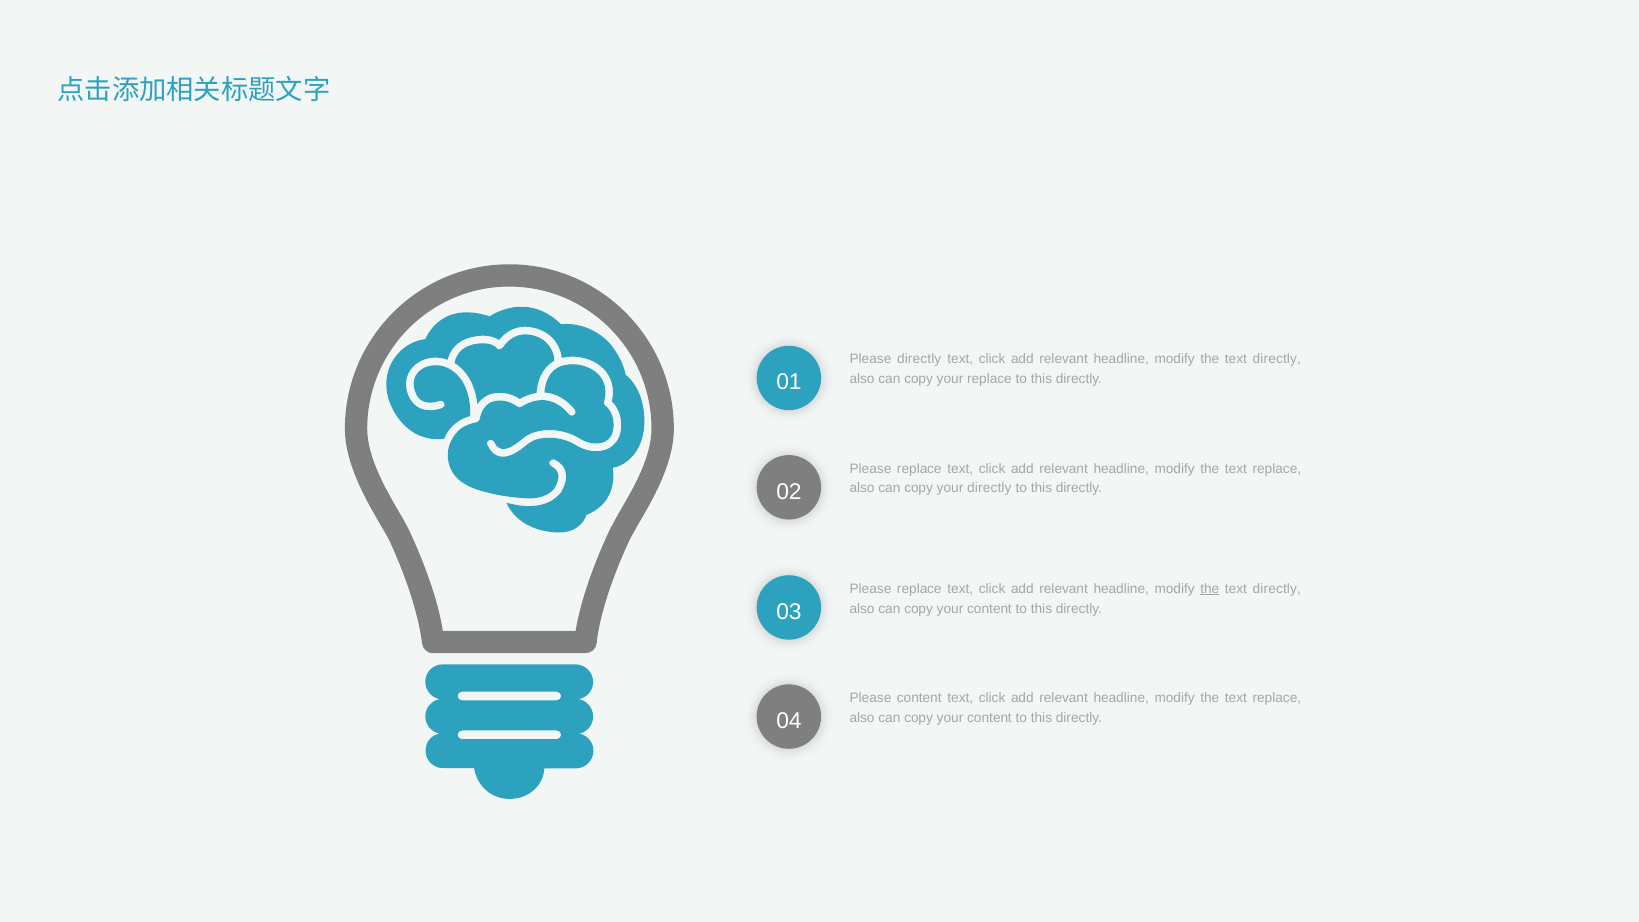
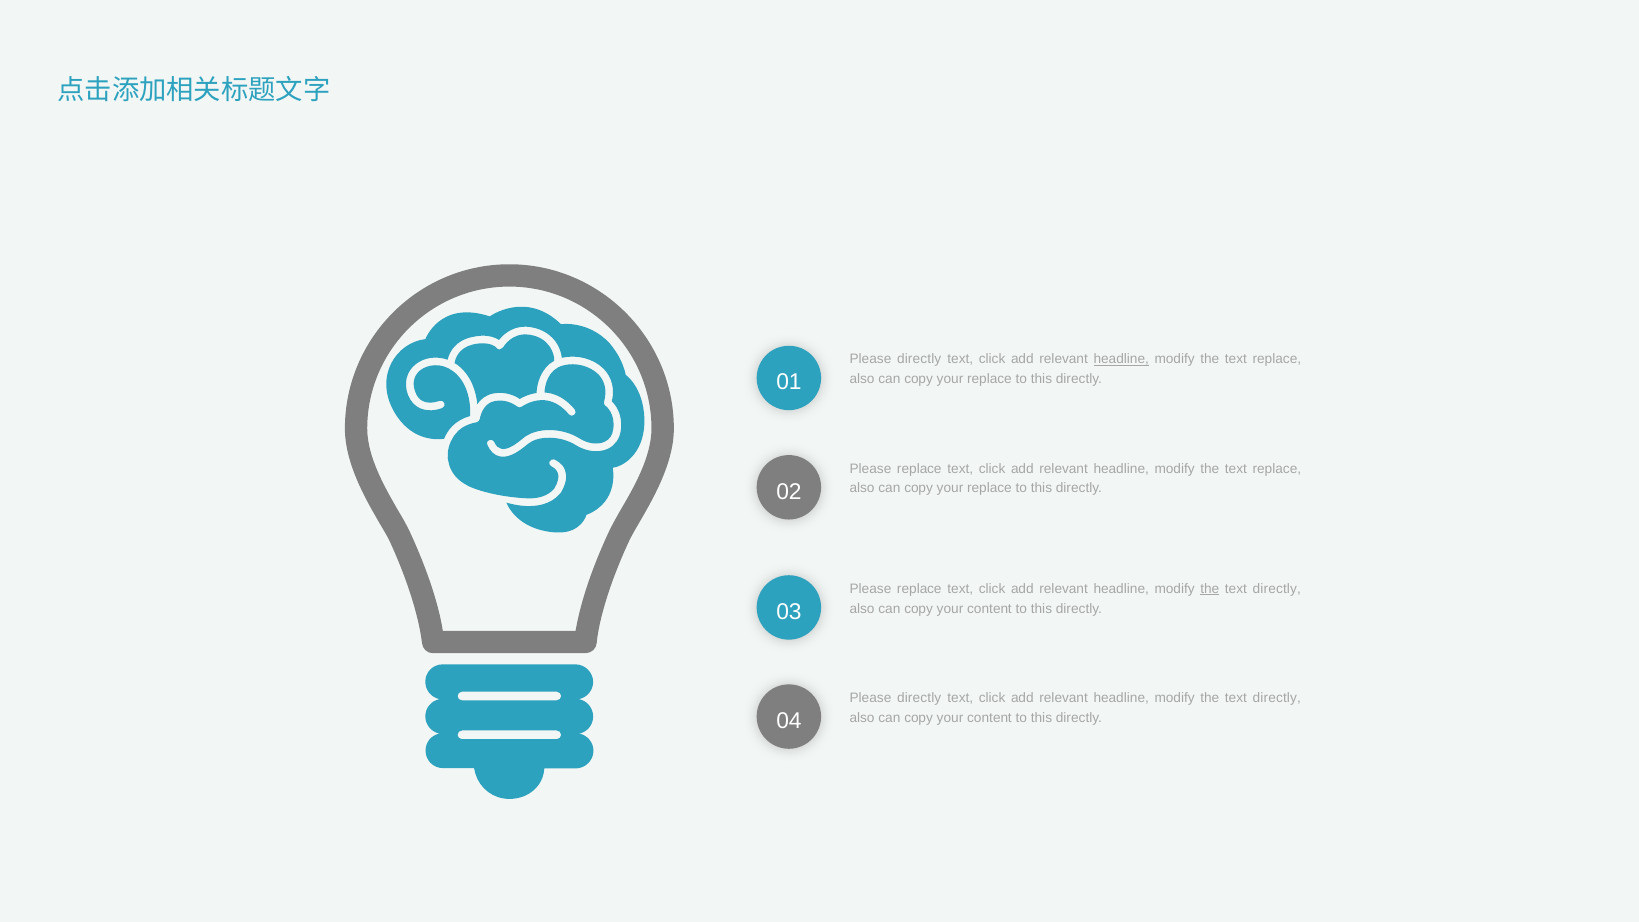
headline at (1121, 359) underline: none -> present
directly at (1277, 359): directly -> replace
directly at (989, 488): directly -> replace
content at (919, 698): content -> directly
replace at (1277, 698): replace -> directly
